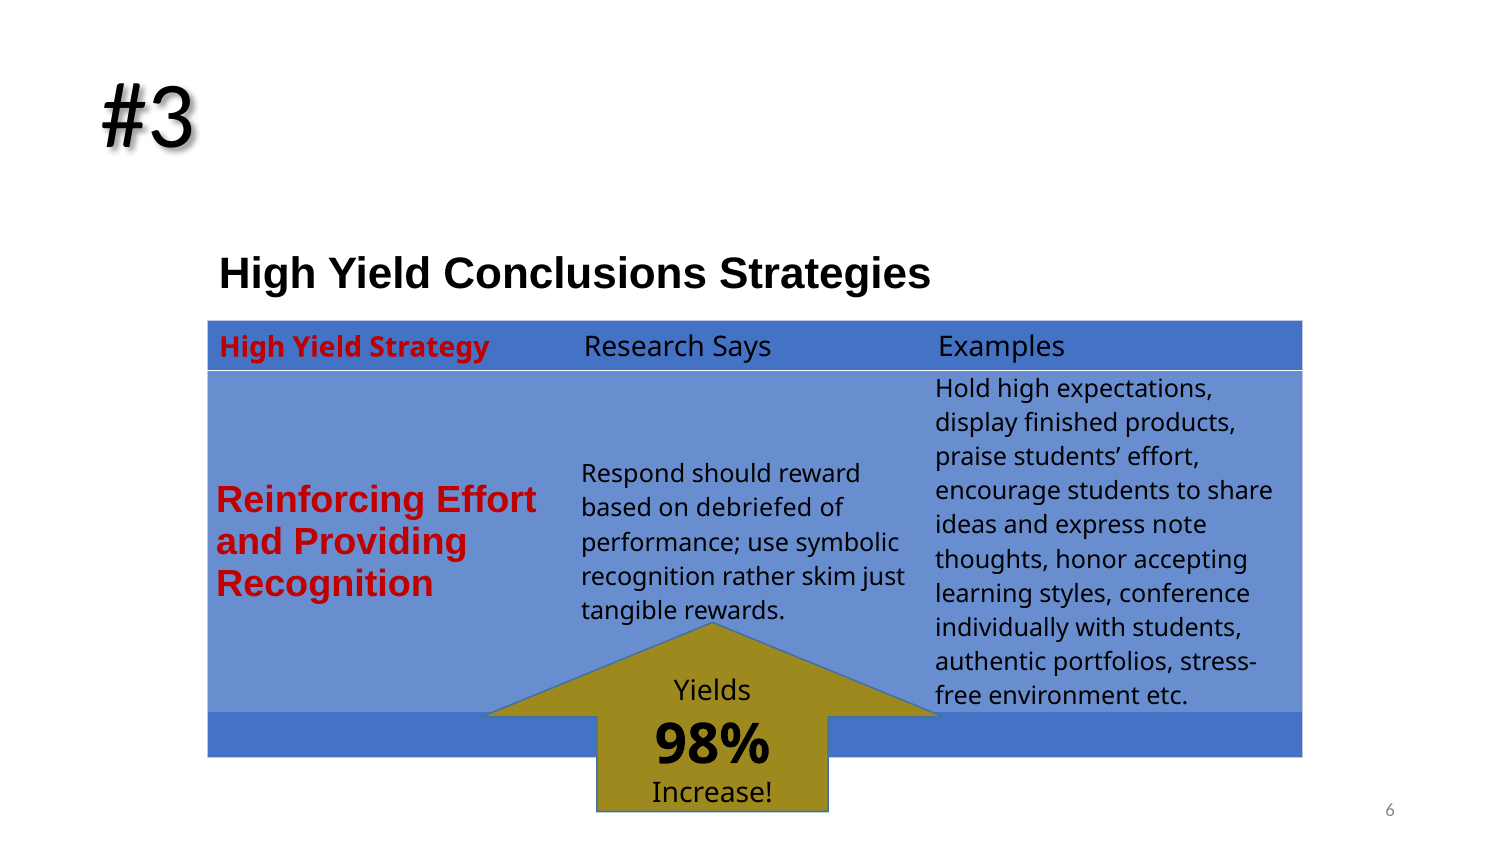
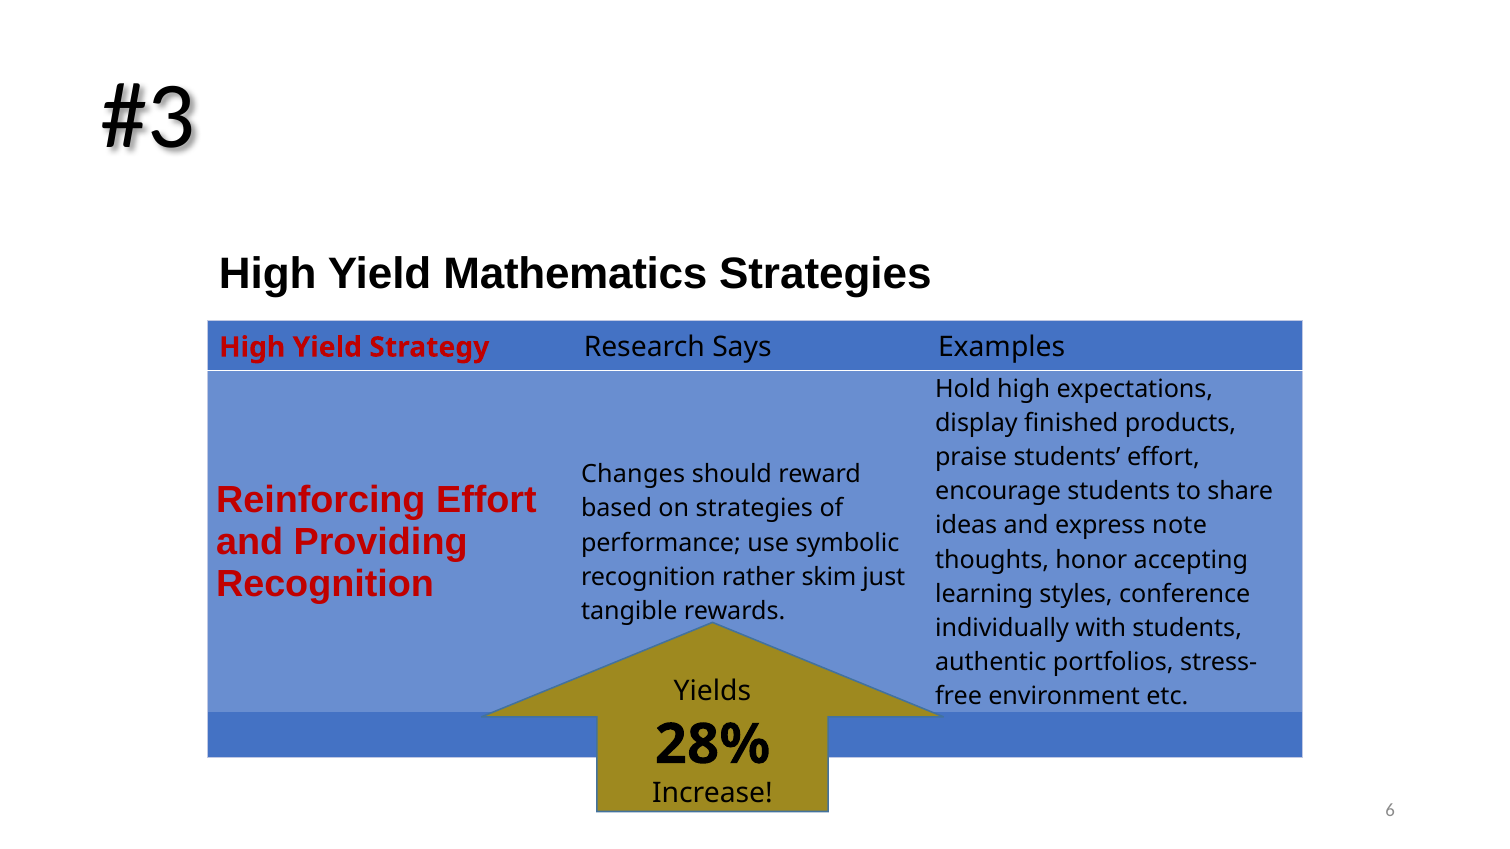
Conclusions: Conclusions -> Mathematics
Respond: Respond -> Changes
on debriefed: debriefed -> strategies
98%: 98% -> 28%
